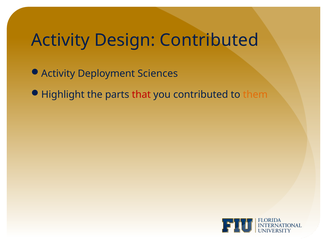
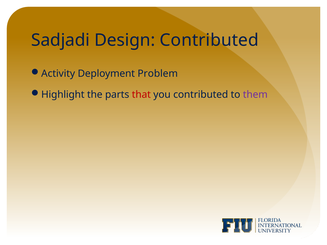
Activity at (60, 40): Activity -> Sadjadi
Sciences: Sciences -> Problem
them colour: orange -> purple
